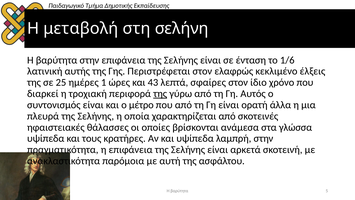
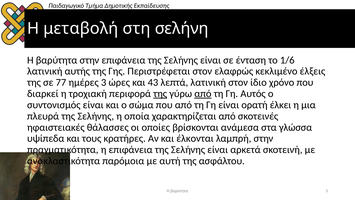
25: 25 -> 77
1: 1 -> 3
λεπτά σφαίρες: σφαίρες -> λατινική
από at (203, 94) underline: none -> present
μέτρο: μέτρο -> σώμα
άλλα: άλλα -> έλκει
και υψίπεδα: υψίπεδα -> έλκονται
